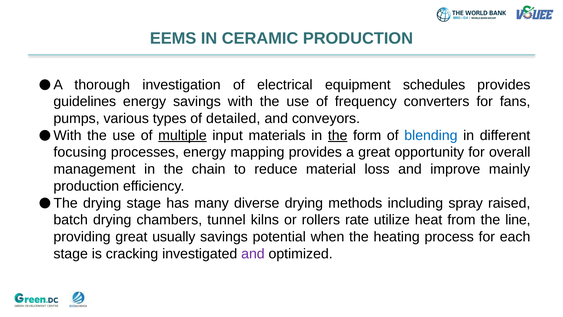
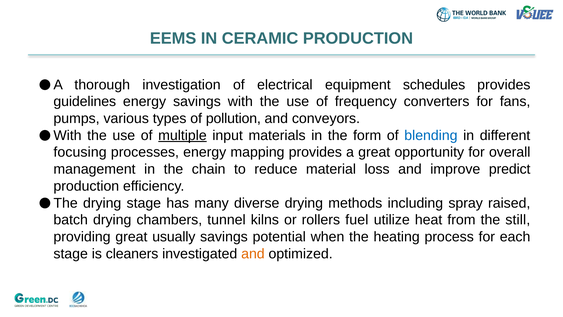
detailed: detailed -> pollution
the at (338, 135) underline: present -> none
mainly: mainly -> predict
rate: rate -> fuel
line: line -> still
cracking: cracking -> cleaners
and at (253, 254) colour: purple -> orange
